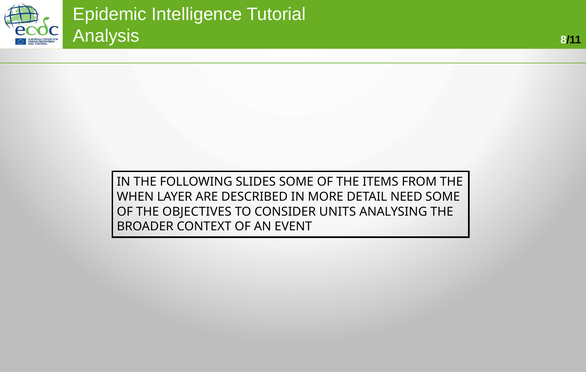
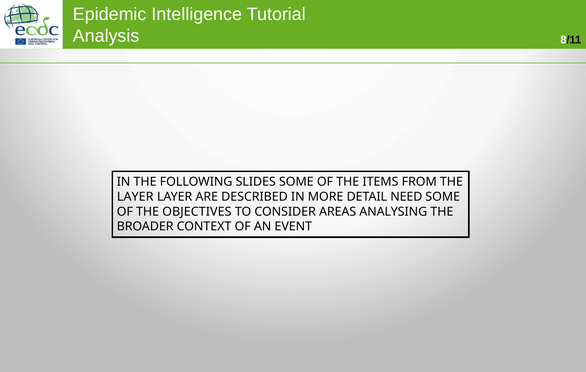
WHEN at (135, 197): WHEN -> LAYER
UNITS: UNITS -> AREAS
